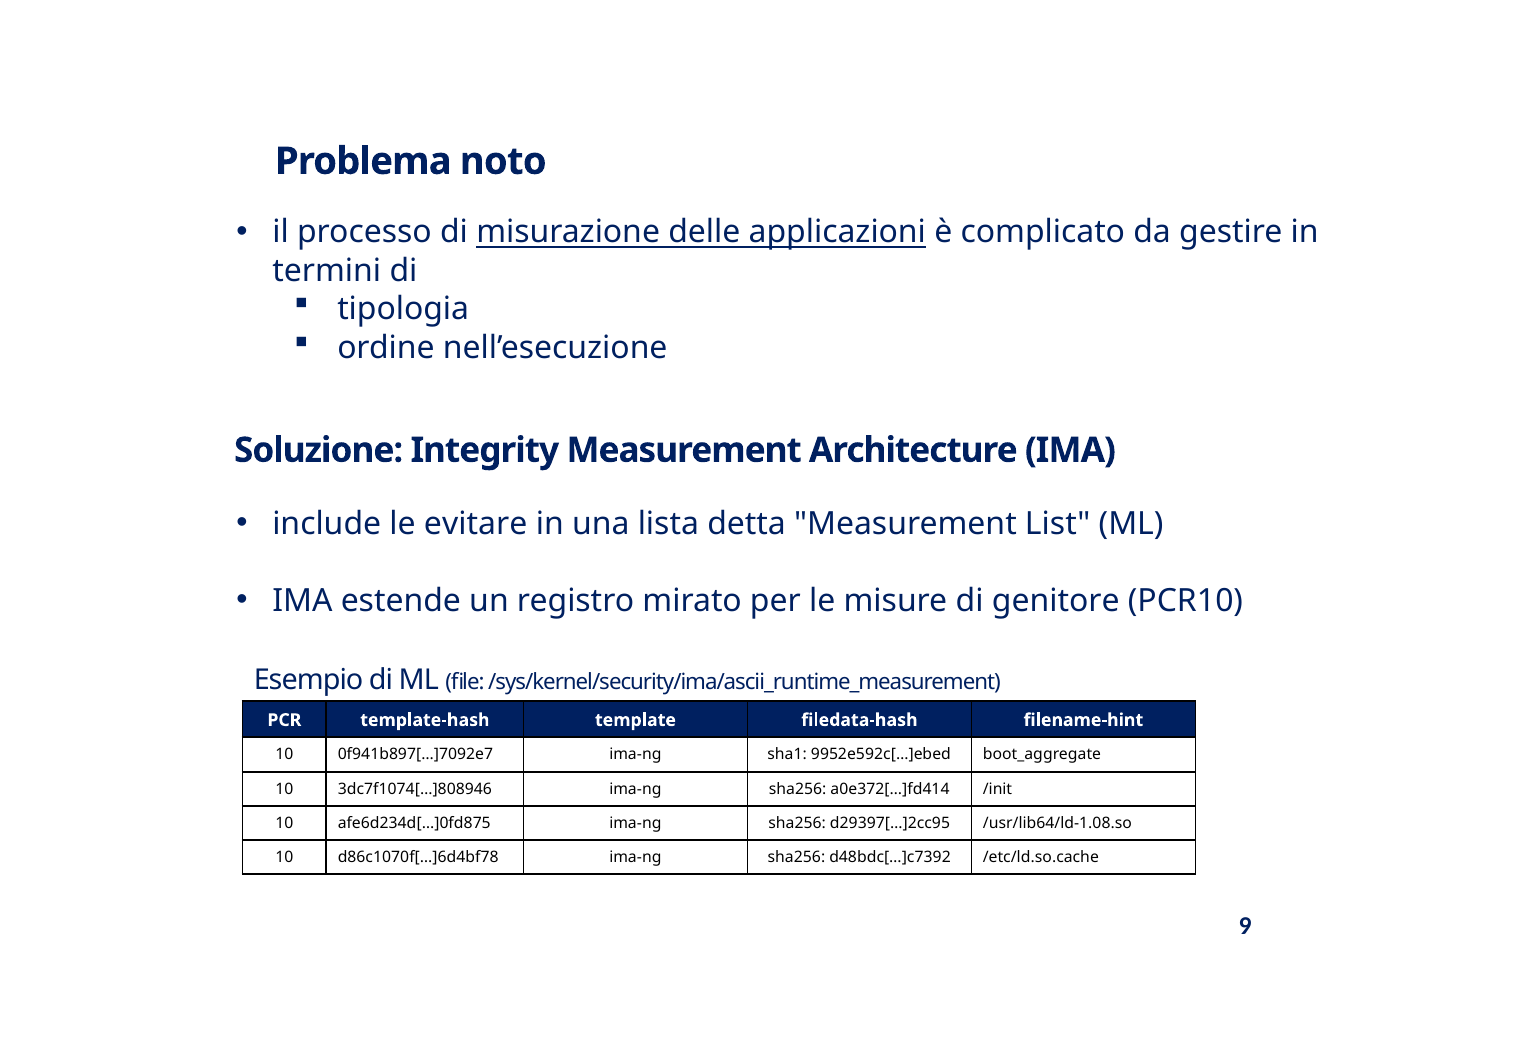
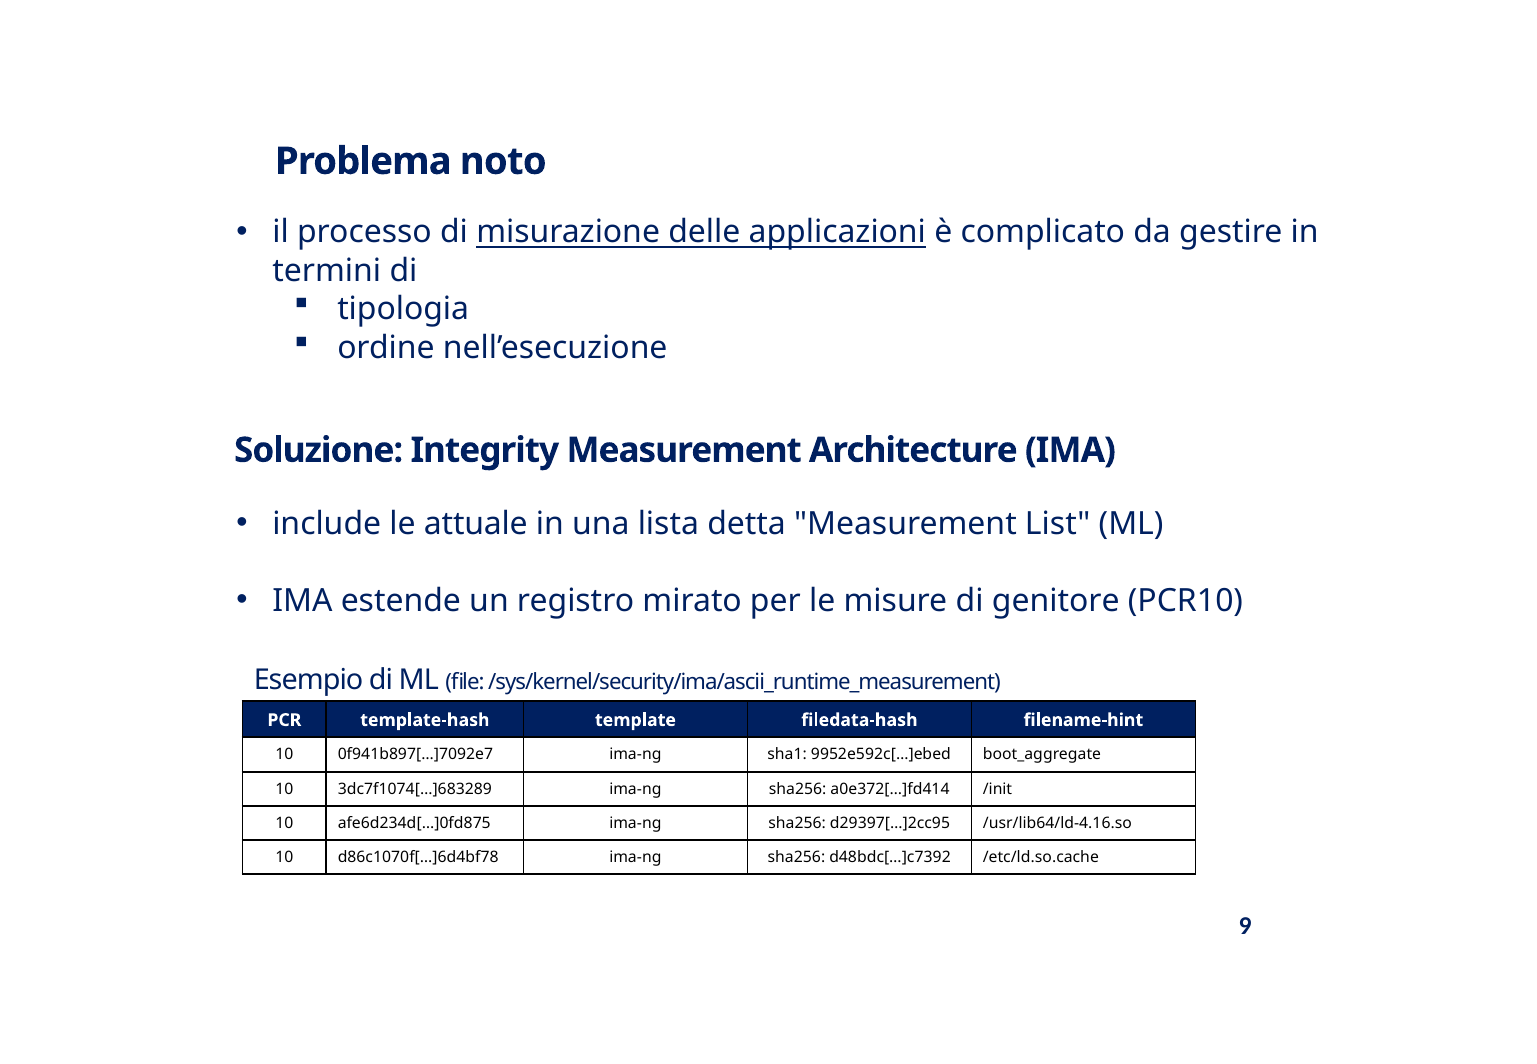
evitare: evitare -> attuale
3dc7f1074[…]808946: 3dc7f1074[…]808946 -> 3dc7f1074[…]683289
/usr/lib64/ld-1.08.so: /usr/lib64/ld-1.08.so -> /usr/lib64/ld-4.16.so
